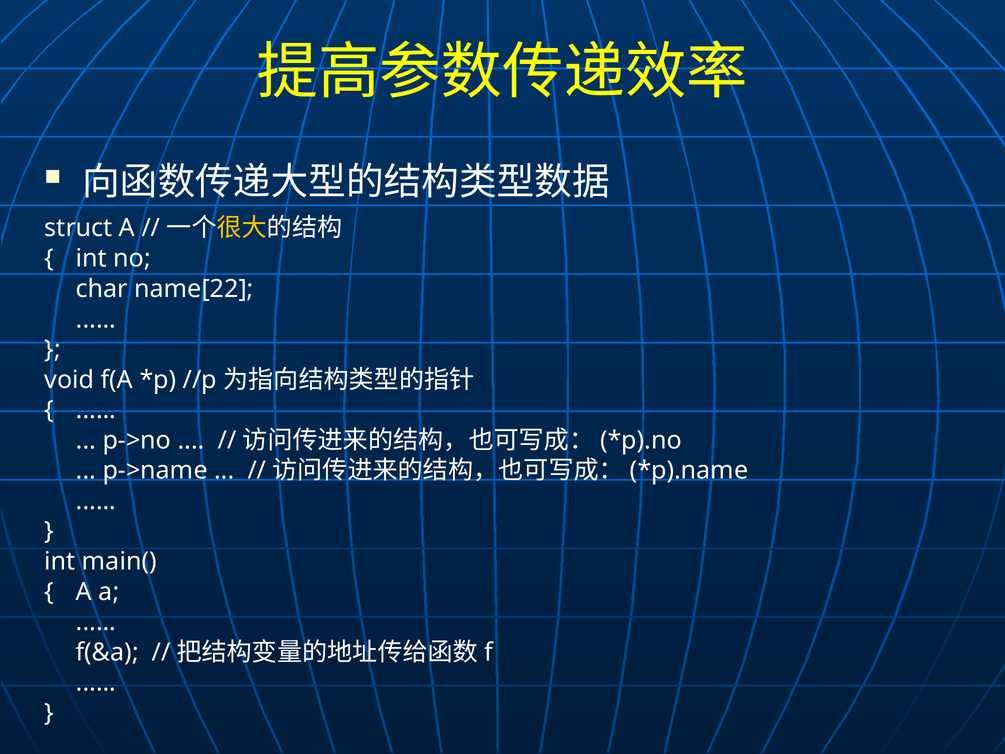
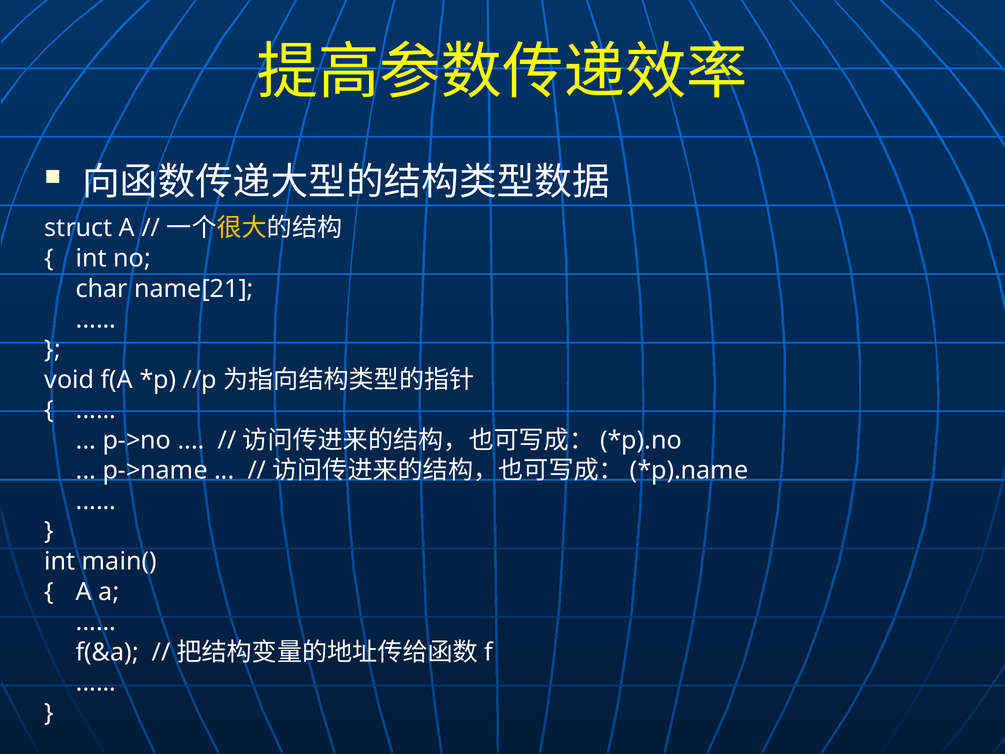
name[22: name[22 -> name[21
